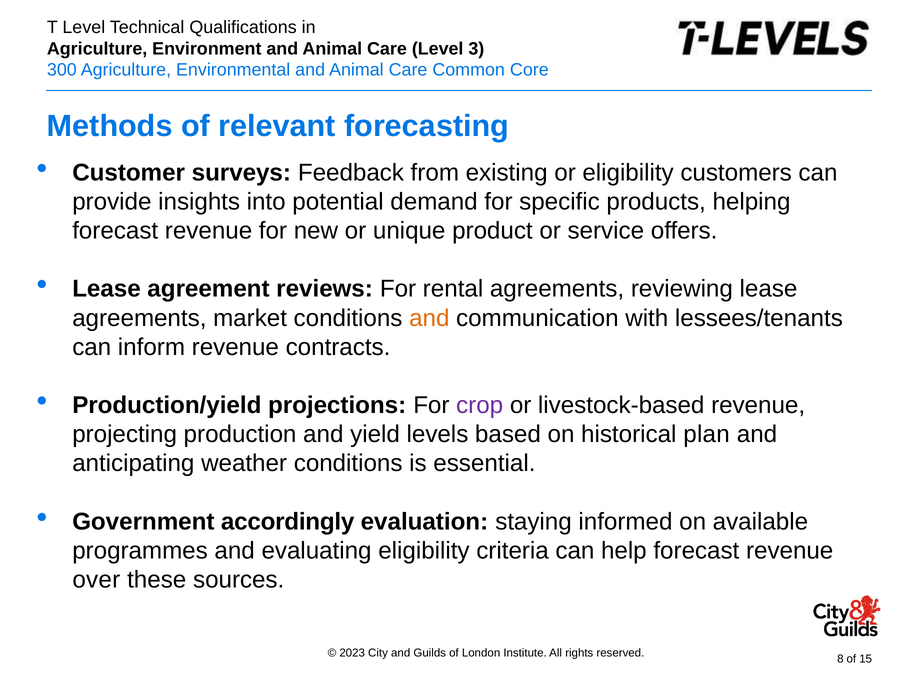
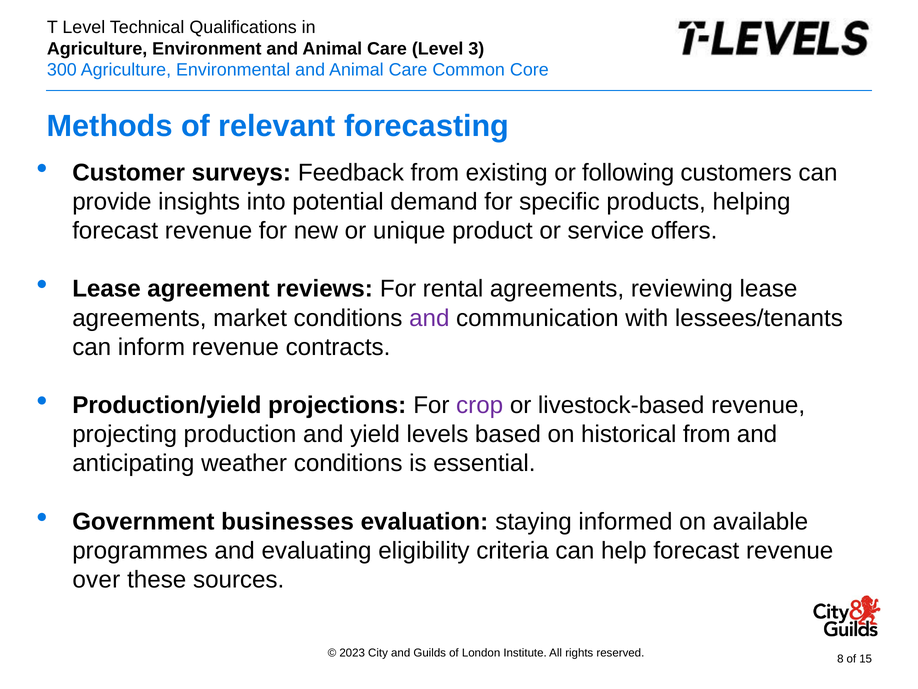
or eligibility: eligibility -> following
and at (429, 318) colour: orange -> purple
historical plan: plan -> from
accordingly: accordingly -> businesses
